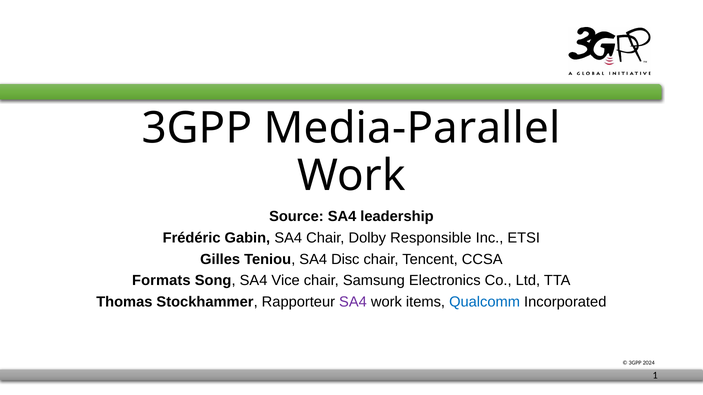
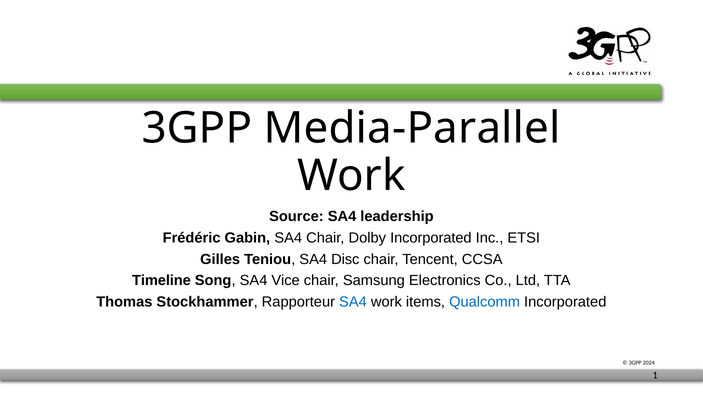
Dolby Responsible: Responsible -> Incorporated
Formats: Formats -> Timeline
SA4 at (353, 302) colour: purple -> blue
